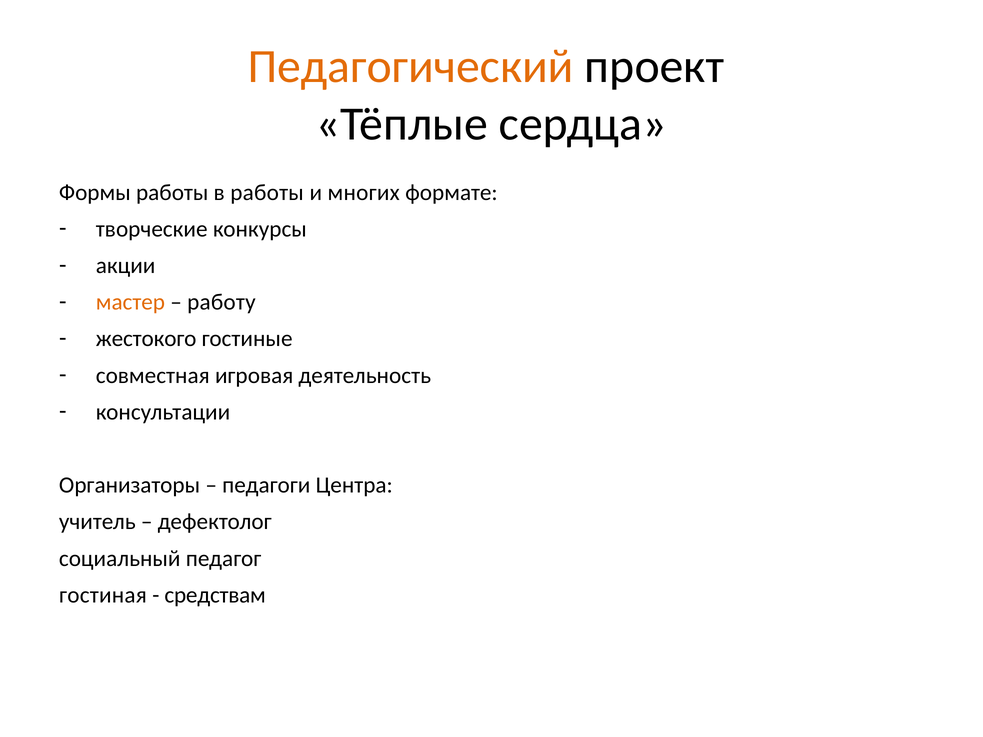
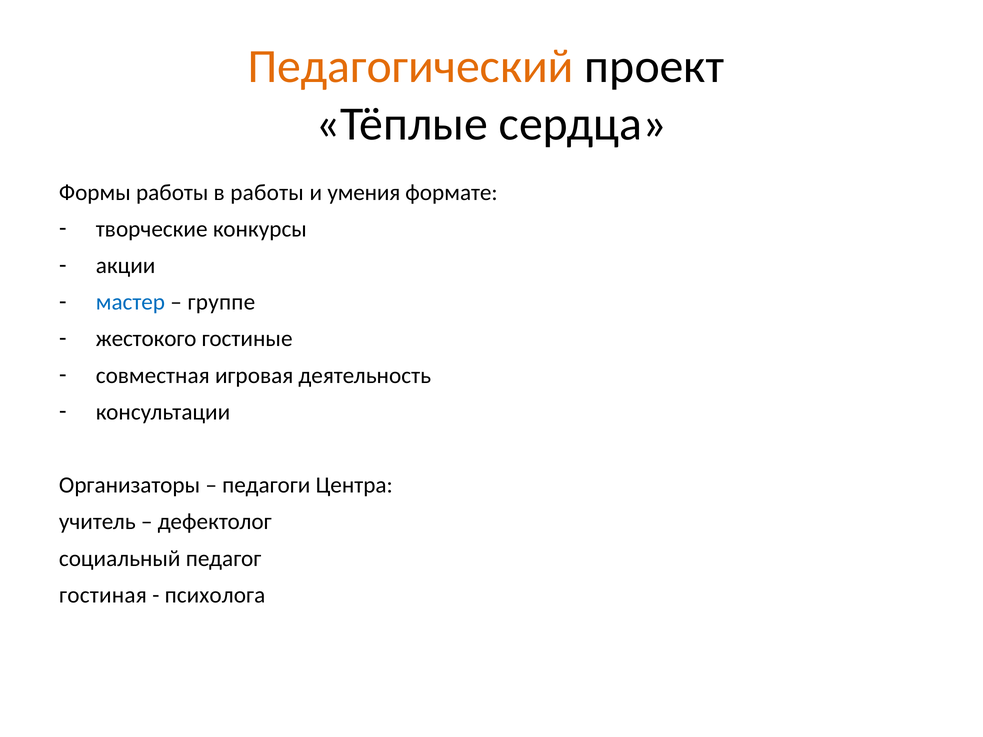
многих: многих -> умения
мастер colour: orange -> blue
работу: работу -> группе
средствам: средствам -> психолога
